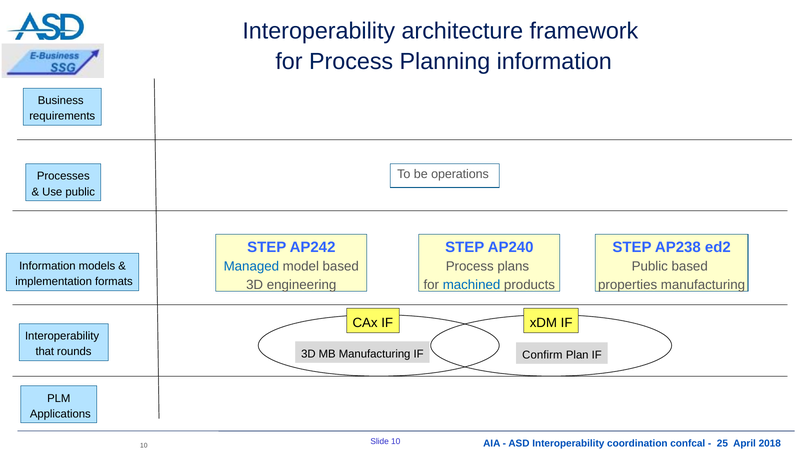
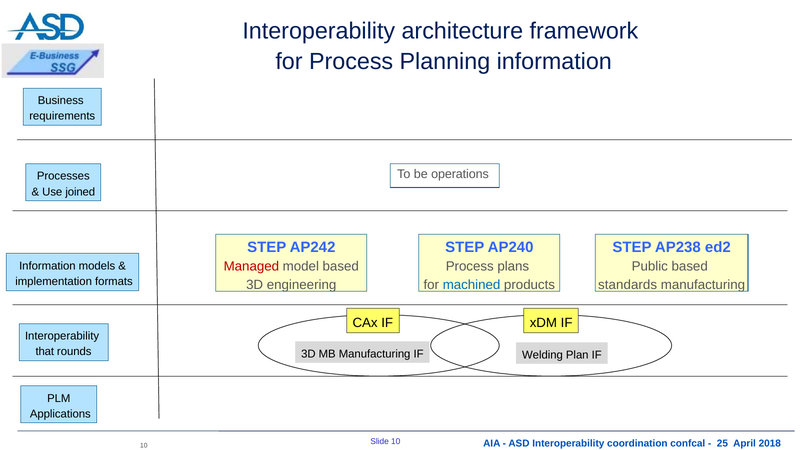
Use public: public -> joined
Managed colour: blue -> red
properties: properties -> standards
Confirm: Confirm -> Welding
